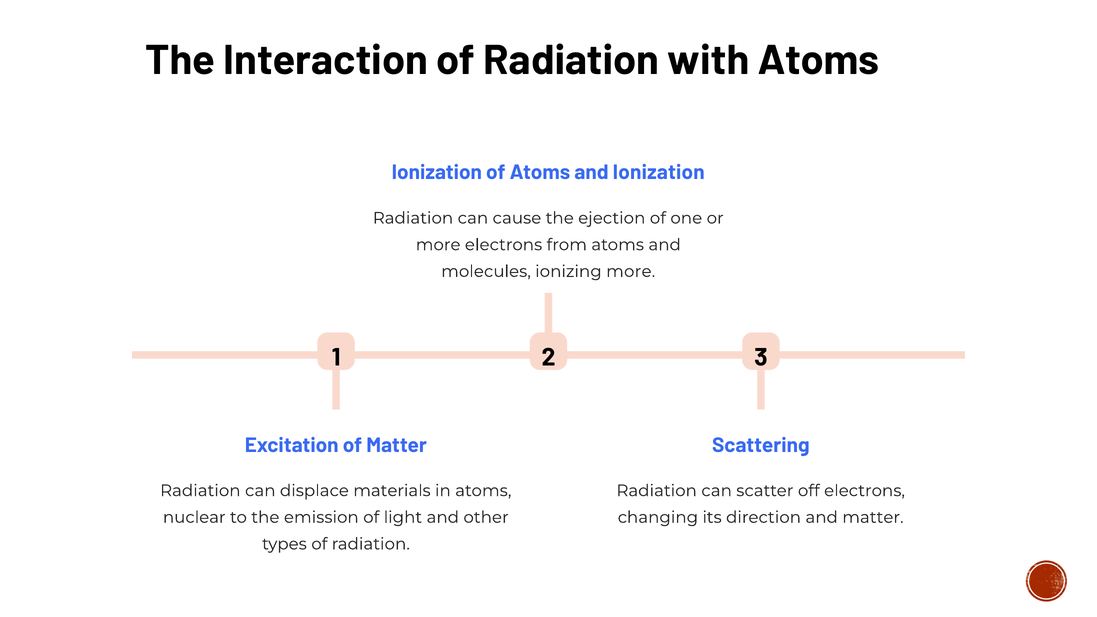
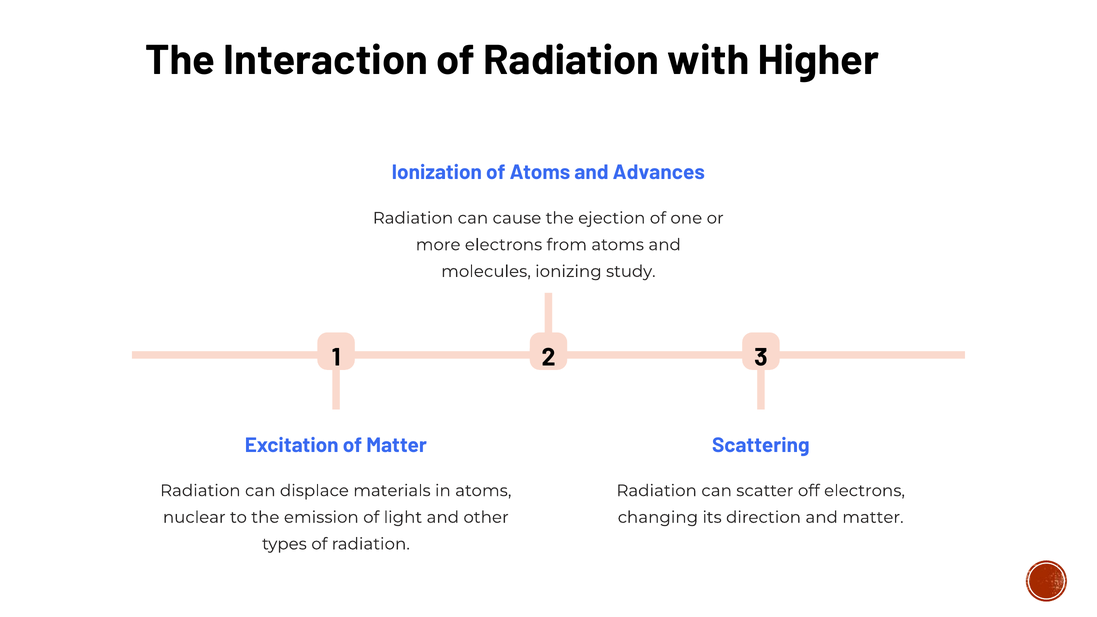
with Atoms: Atoms -> Higher
and Ionization: Ionization -> Advances
ionizing more: more -> study
